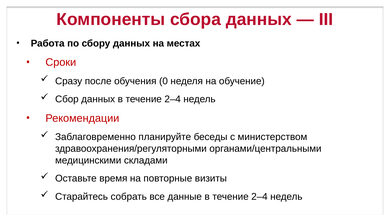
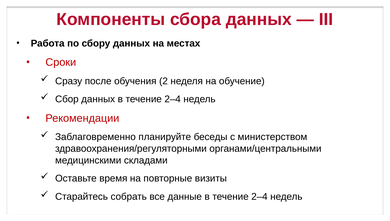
0: 0 -> 2
